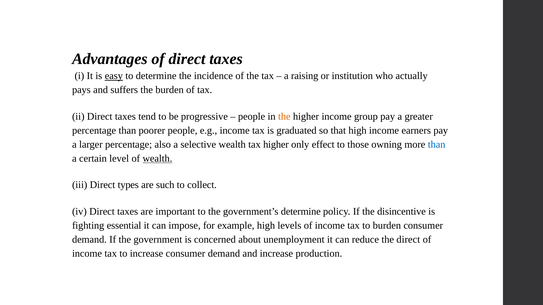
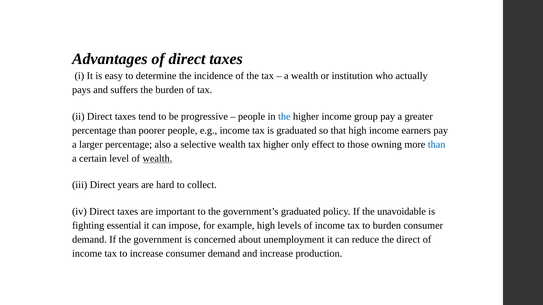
easy underline: present -> none
a raising: raising -> wealth
the at (284, 117) colour: orange -> blue
types: types -> years
such: such -> hard
government’s determine: determine -> graduated
disincentive: disincentive -> unavoidable
